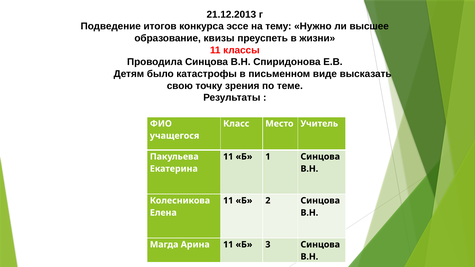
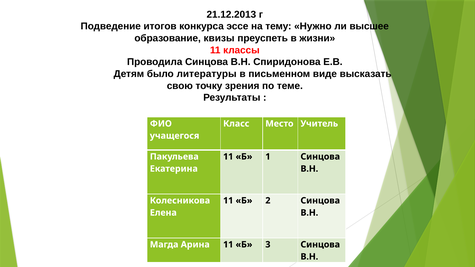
катастрофы: катастрофы -> литературы
